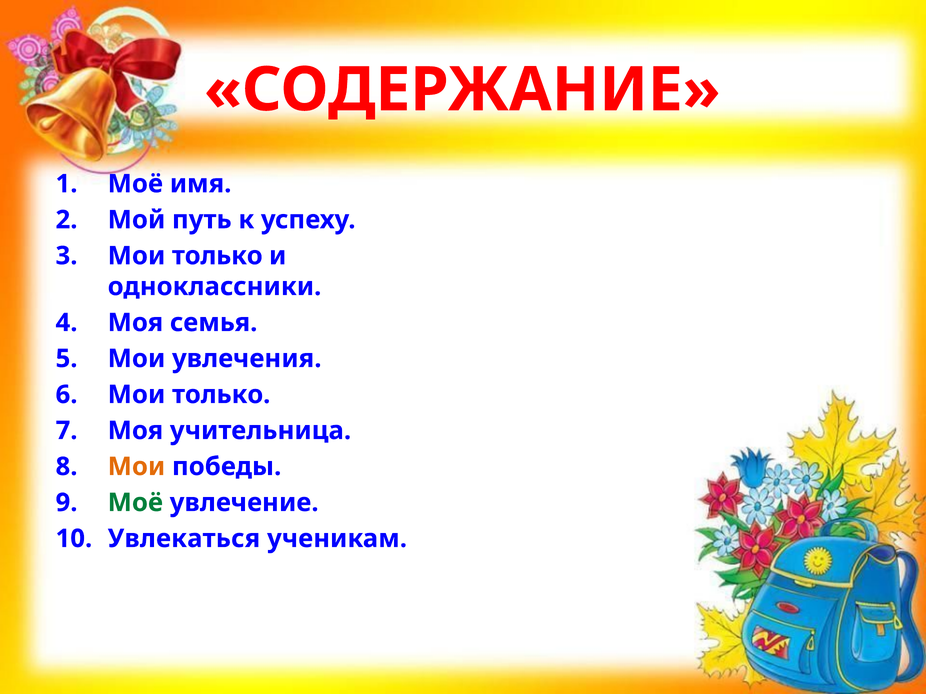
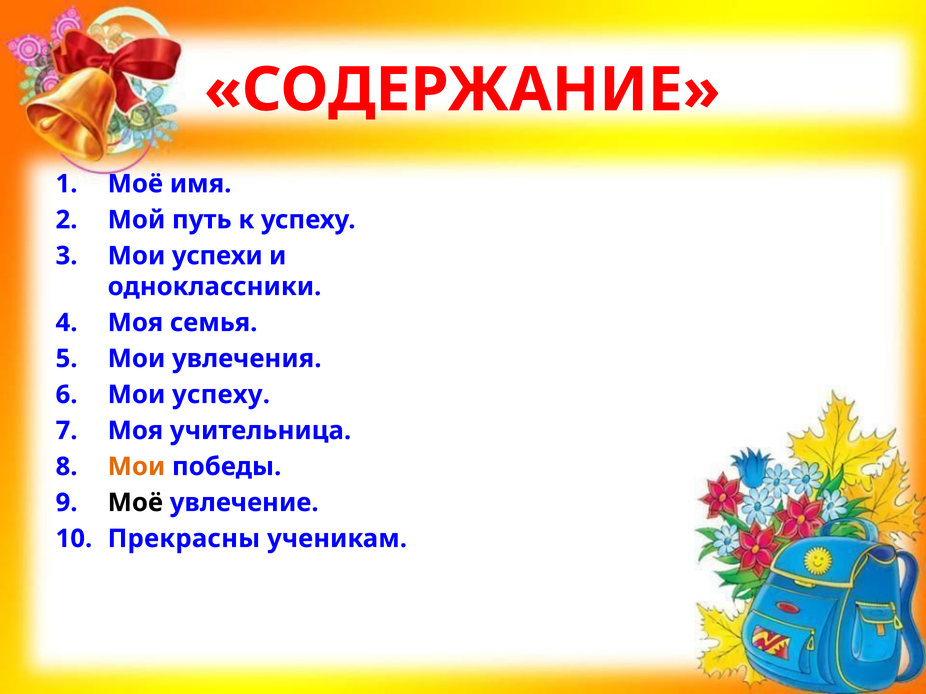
только at (217, 256): только -> успехи
только at (221, 395): только -> успеху
Моё at (135, 503) colour: green -> black
Увлекаться: Увлекаться -> Прекрасны
